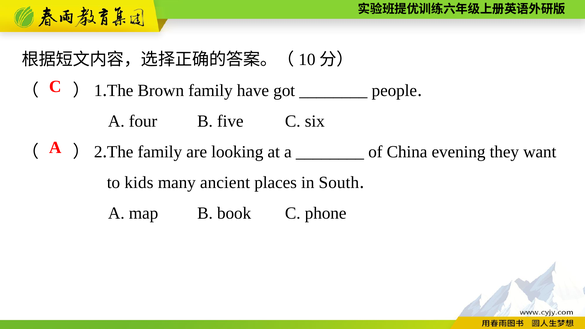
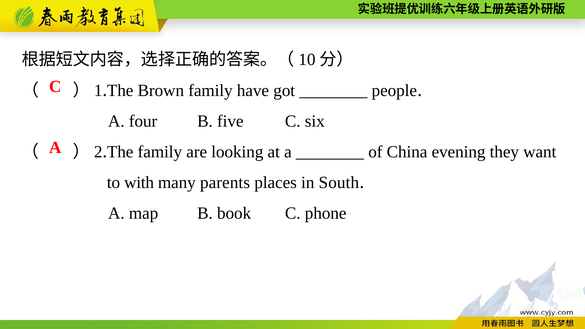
kids: kids -> with
ancient: ancient -> parents
